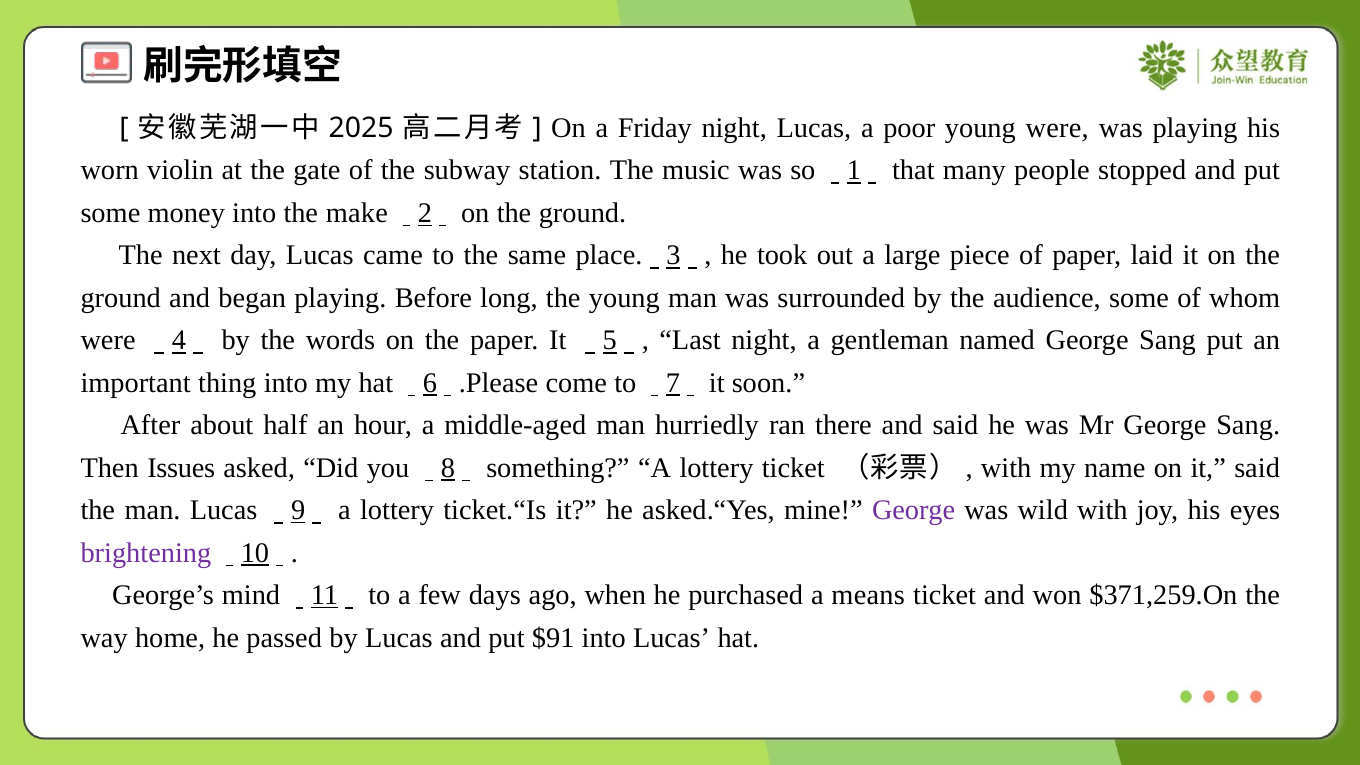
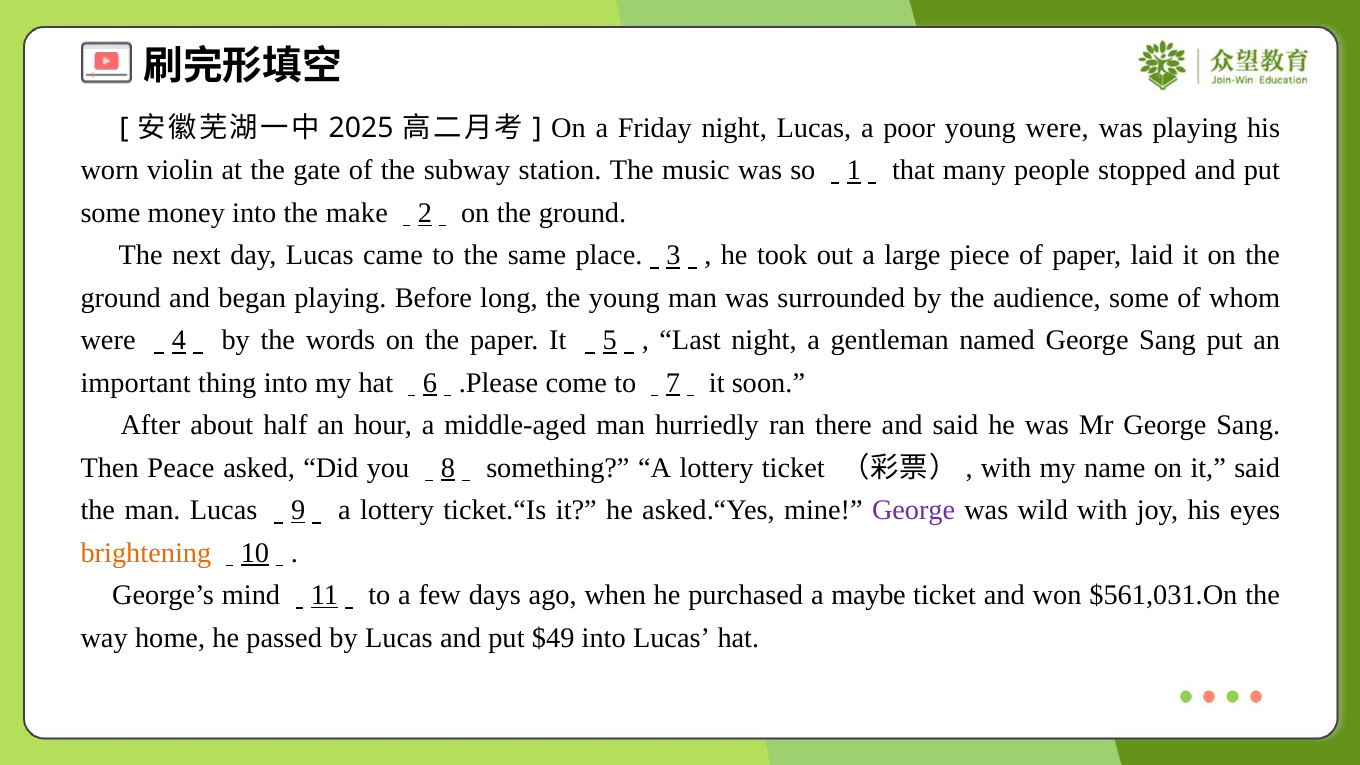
Issues: Issues -> Peace
brightening colour: purple -> orange
means: means -> maybe
$371,259.On: $371,259.On -> $561,031.On
$91: $91 -> $49
